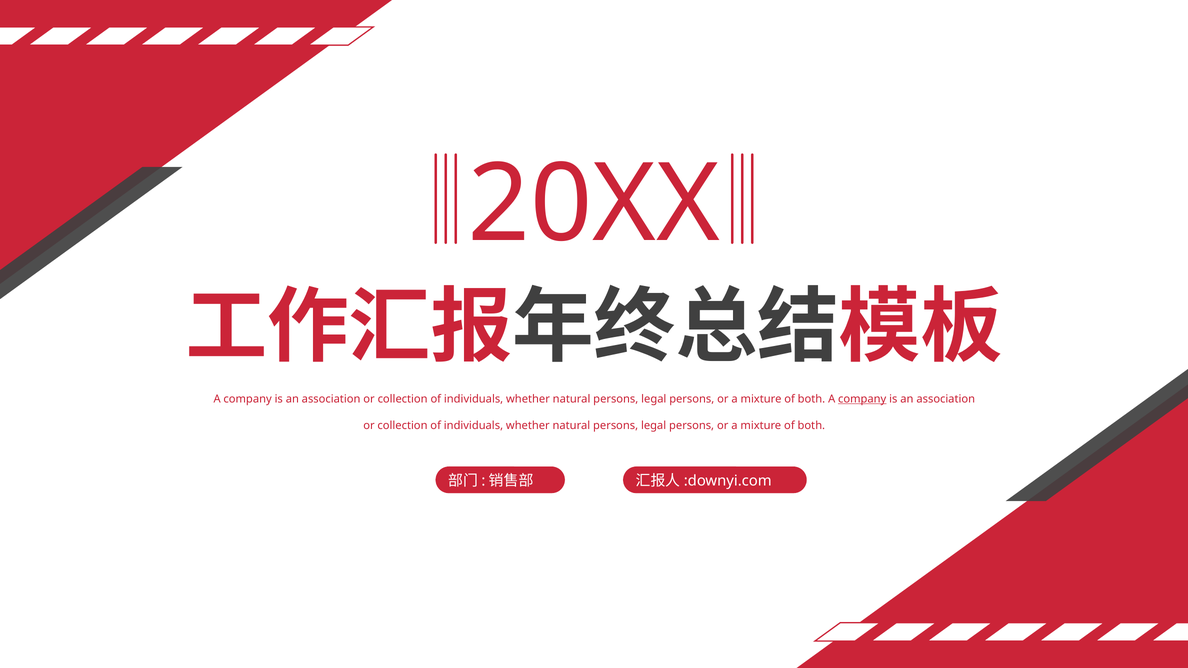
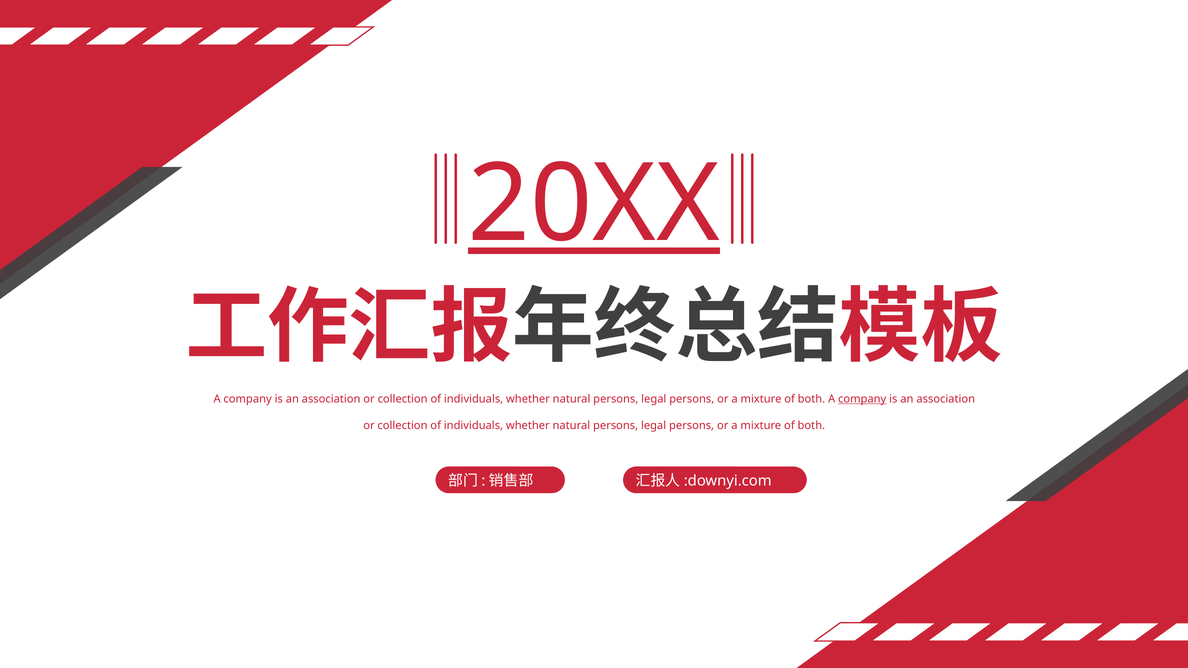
20XX underline: none -> present
